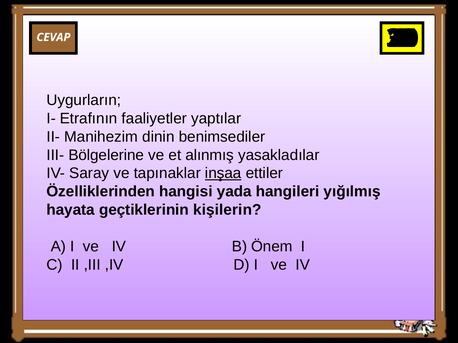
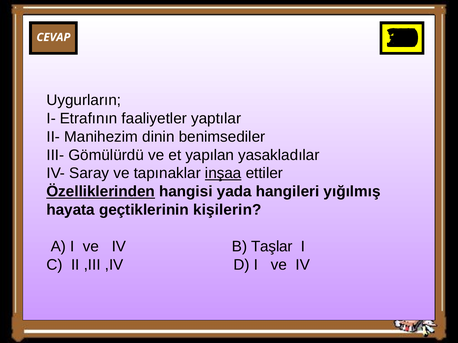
Bölgelerine: Bölgelerine -> Gömülürdü
alınmış: alınmış -> yapılan
Özelliklerinden underline: none -> present
Önem: Önem -> Taşlar
